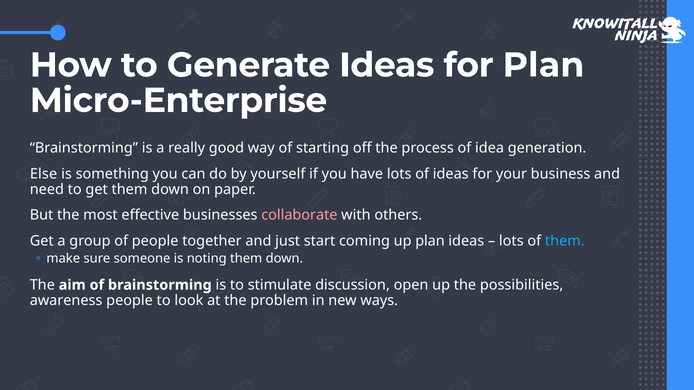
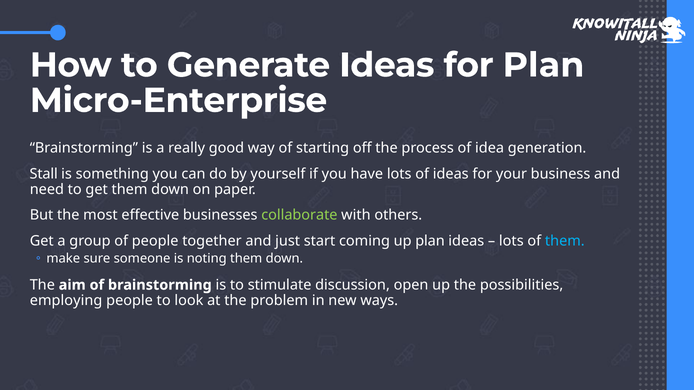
Else: Else -> Stall
collaborate colour: pink -> light green
awareness: awareness -> employing
